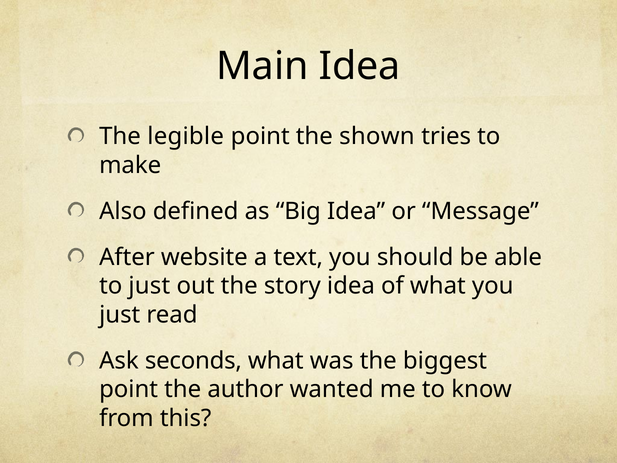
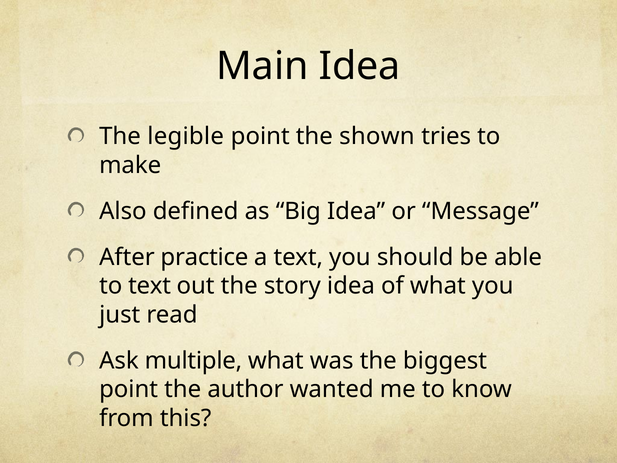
website: website -> practice
to just: just -> text
seconds: seconds -> multiple
